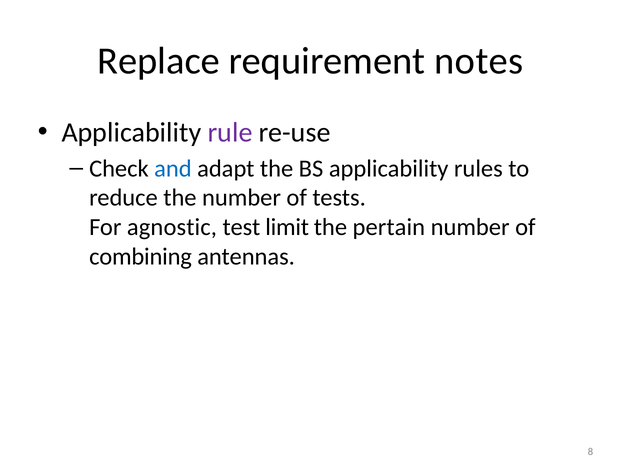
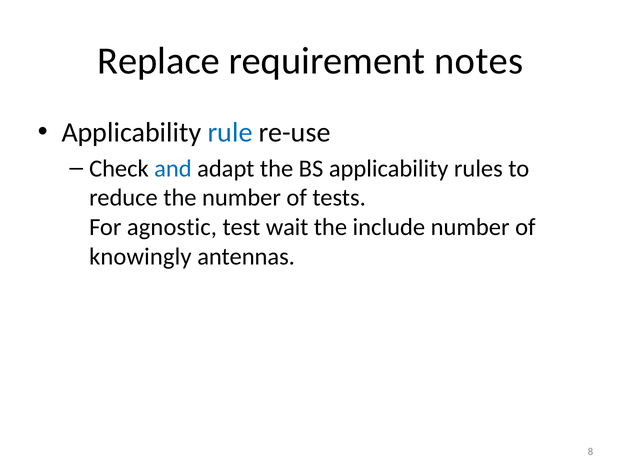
rule colour: purple -> blue
limit: limit -> wait
pertain: pertain -> include
combining: combining -> knowingly
